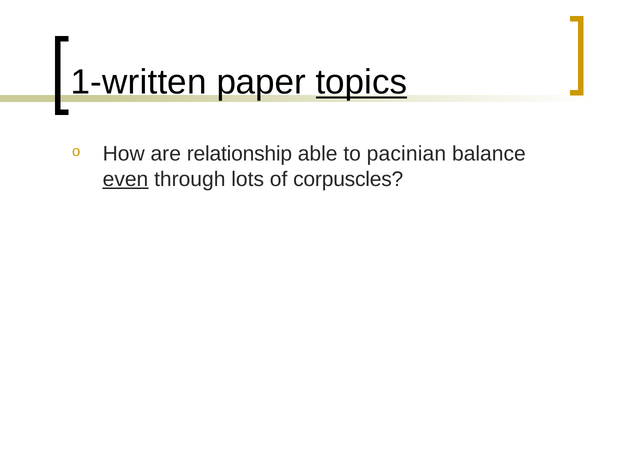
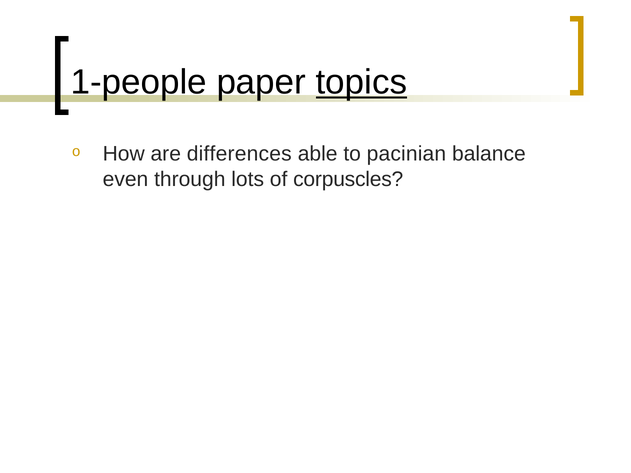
1-written: 1-written -> 1-people
relationship: relationship -> differences
even underline: present -> none
